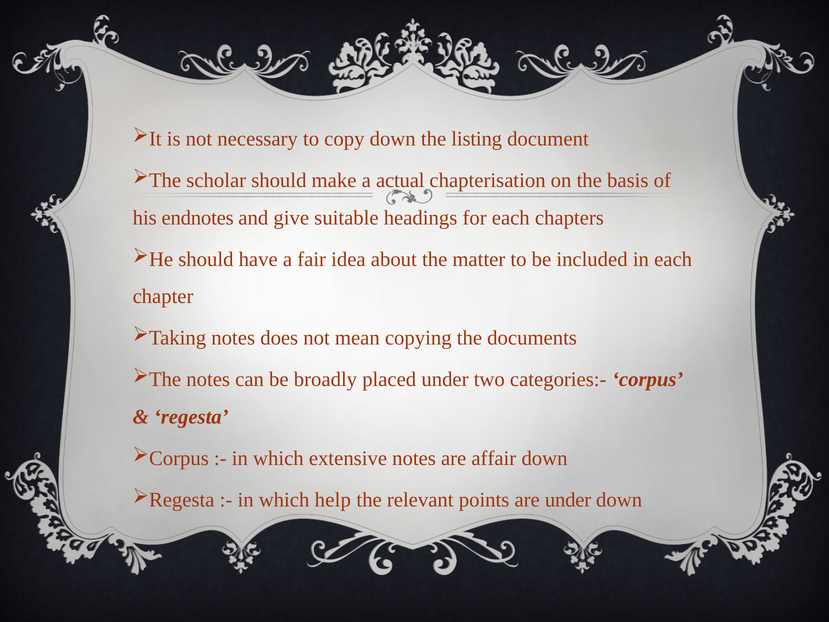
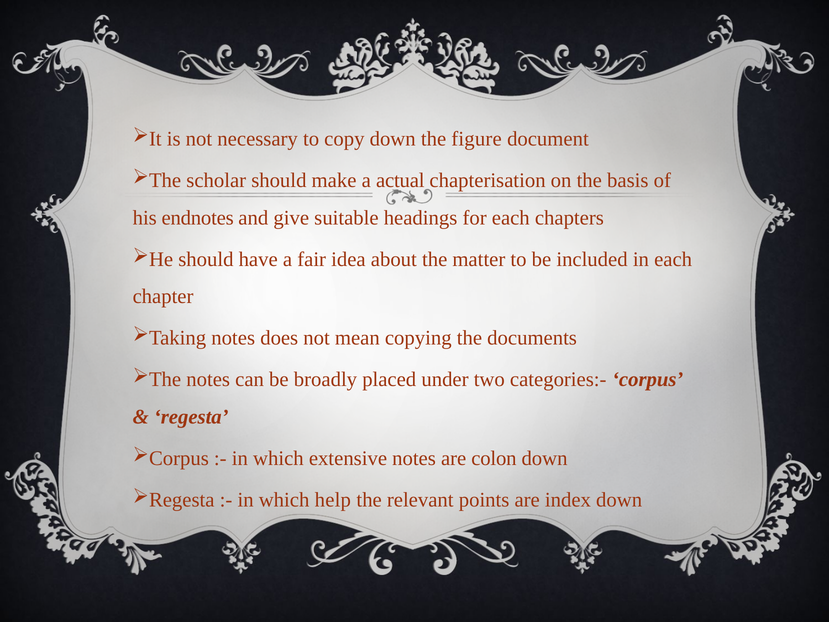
listing: listing -> figure
affair: affair -> colon
are under: under -> index
